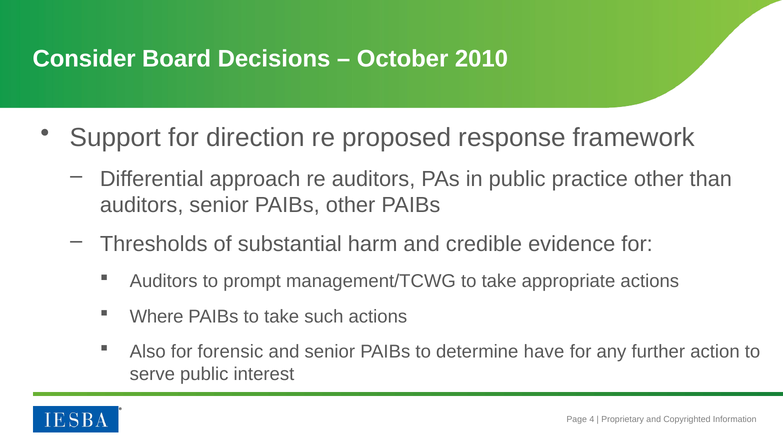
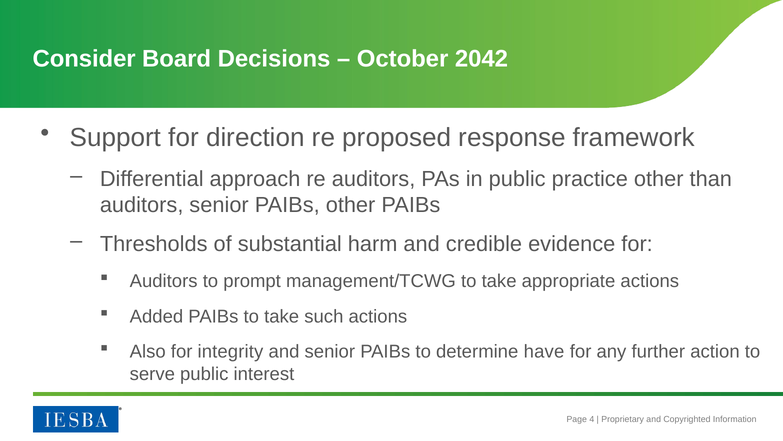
2010: 2010 -> 2042
Where: Where -> Added
forensic: forensic -> integrity
